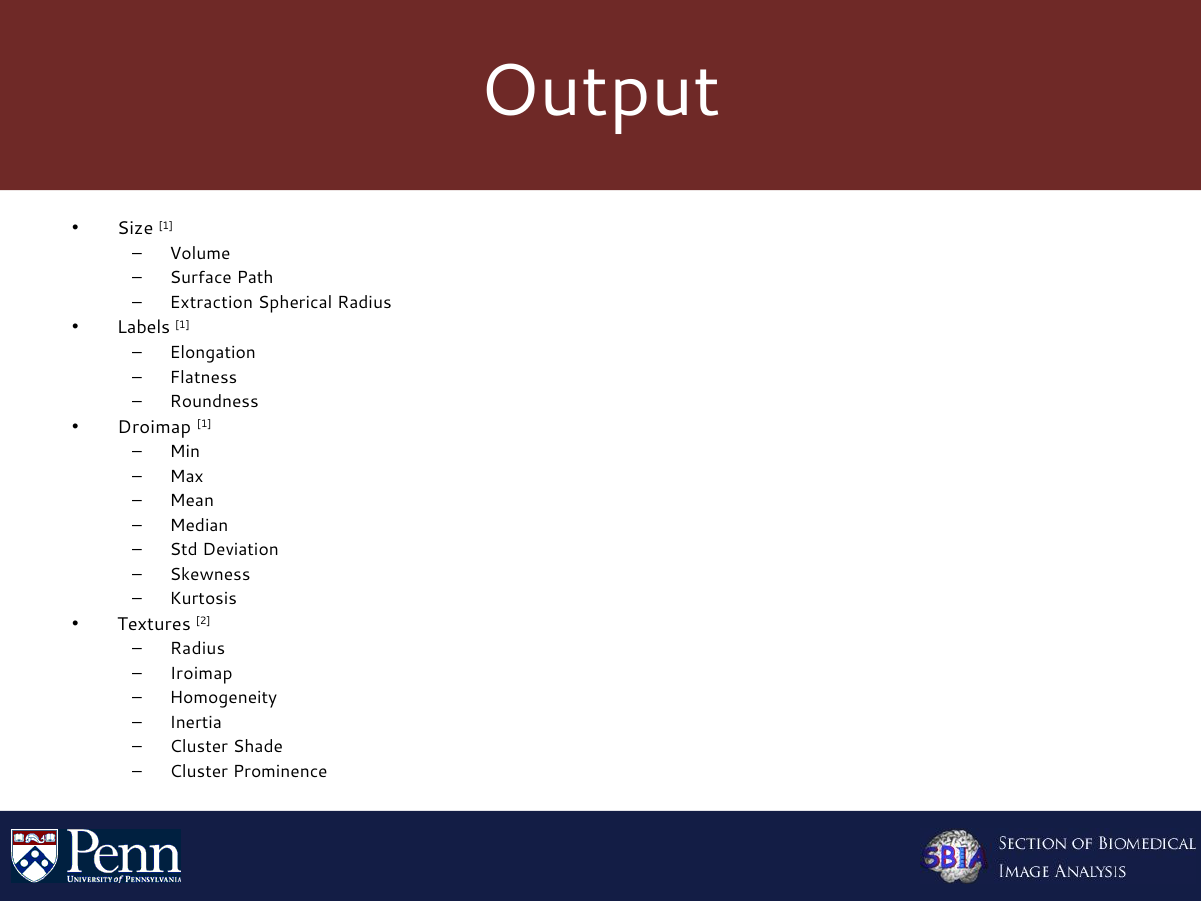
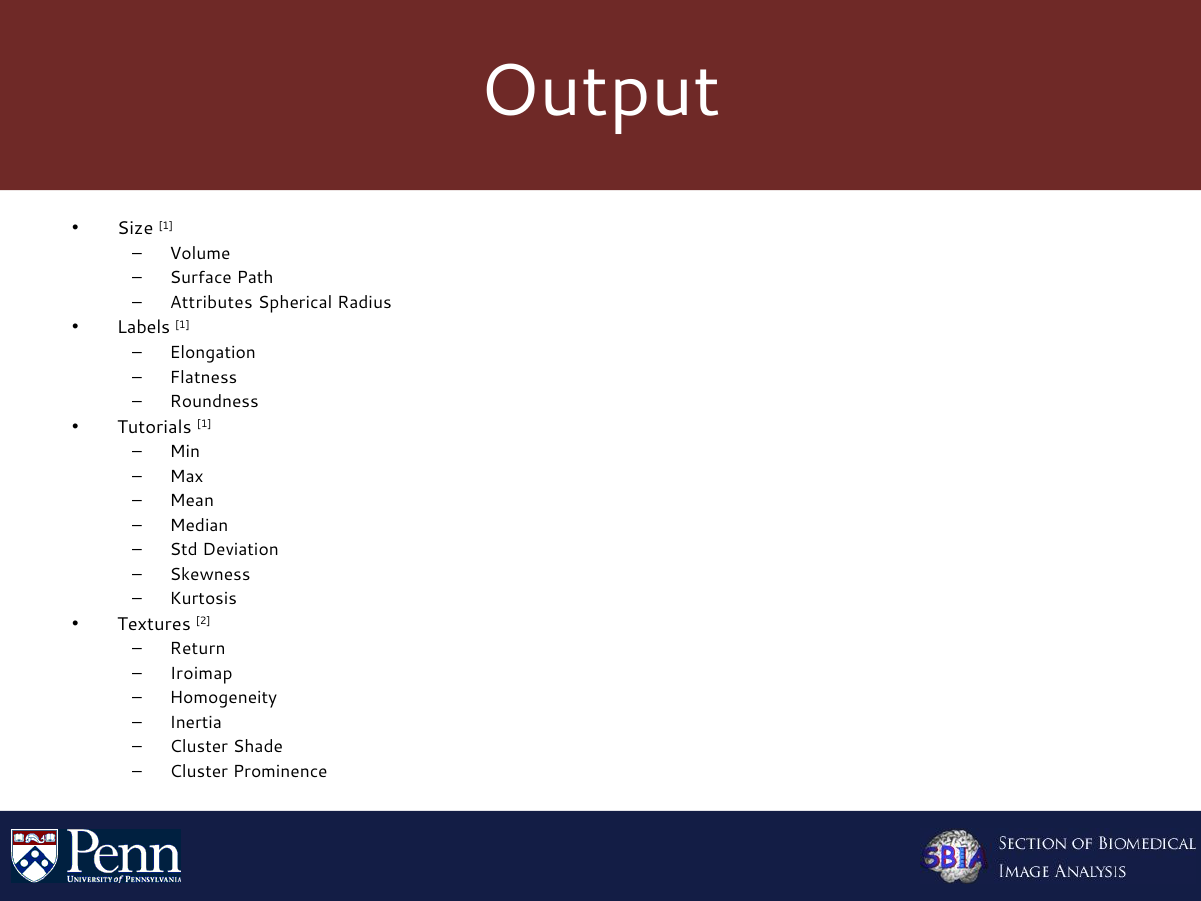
Extraction: Extraction -> Attributes
Droimap: Droimap -> Tutorials
Radius at (198, 649): Radius -> Return
